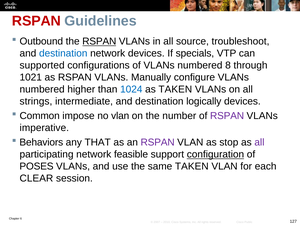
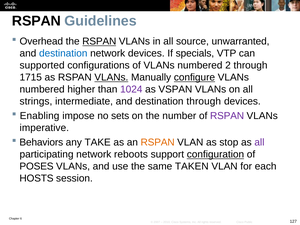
RSPAN at (36, 21) colour: red -> black
Outbound: Outbound -> Overhead
troubleshoot: troubleshoot -> unwarranted
8: 8 -> 2
1021: 1021 -> 1715
VLANs at (111, 77) underline: none -> present
configure underline: none -> present
1024 colour: blue -> purple
as TAKEN: TAKEN -> VSPAN
destination logically: logically -> through
Common: Common -> Enabling
no vlan: vlan -> sets
THAT: THAT -> TAKE
RSPAN at (158, 142) colour: purple -> orange
feasible: feasible -> reboots
CLEAR: CLEAR -> HOSTS
